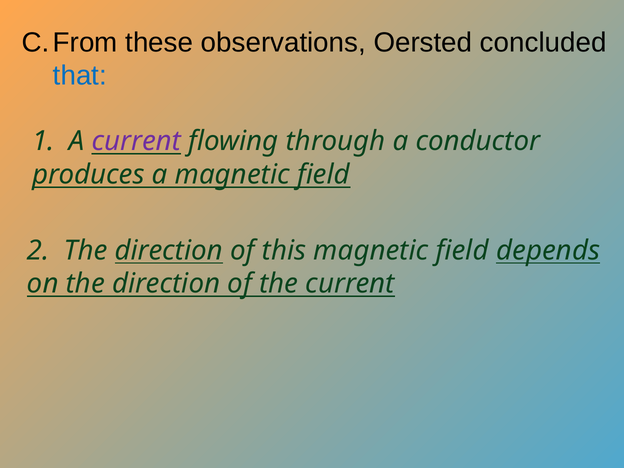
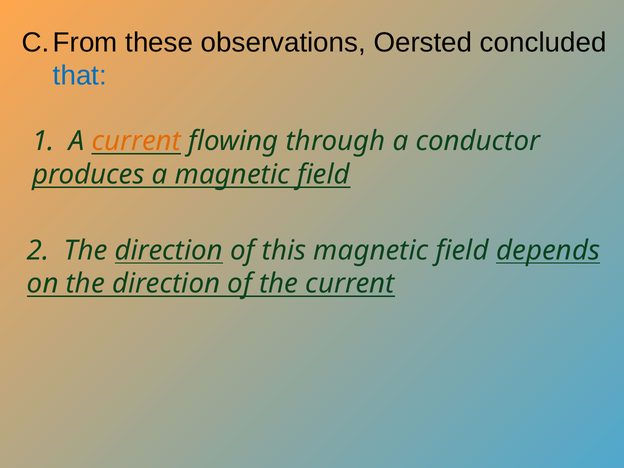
current at (136, 141) colour: purple -> orange
